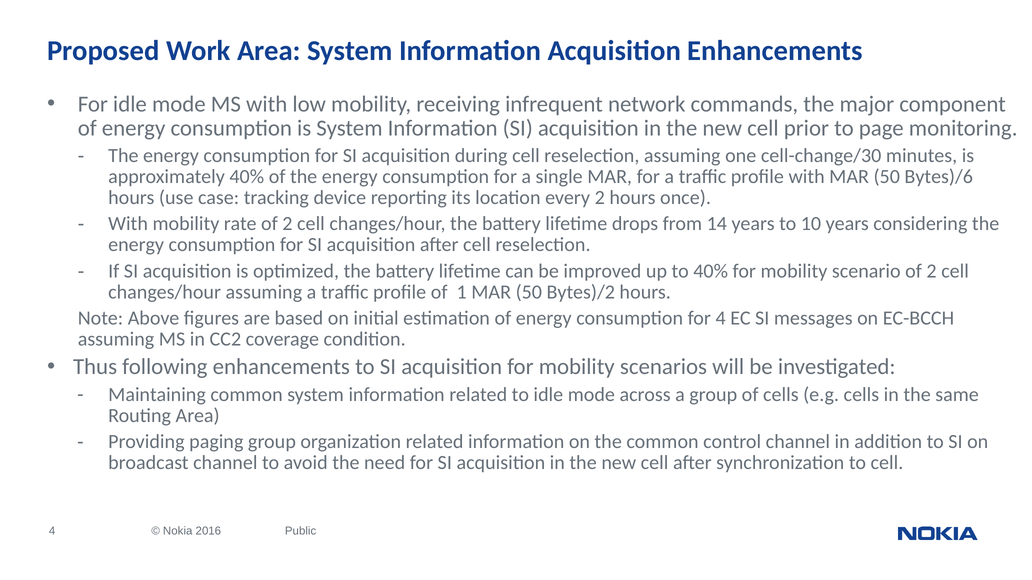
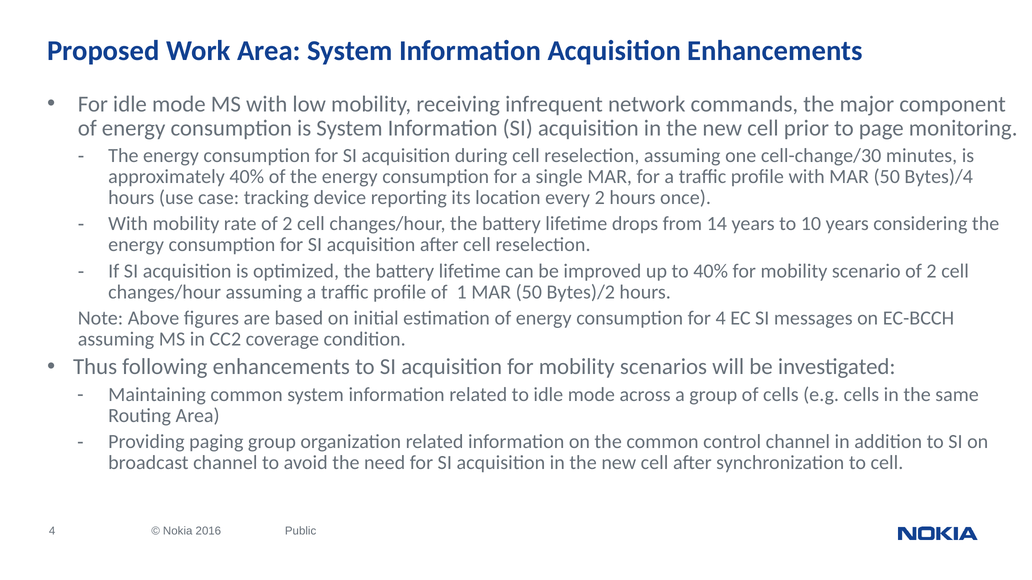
Bytes)/6: Bytes)/6 -> Bytes)/4
